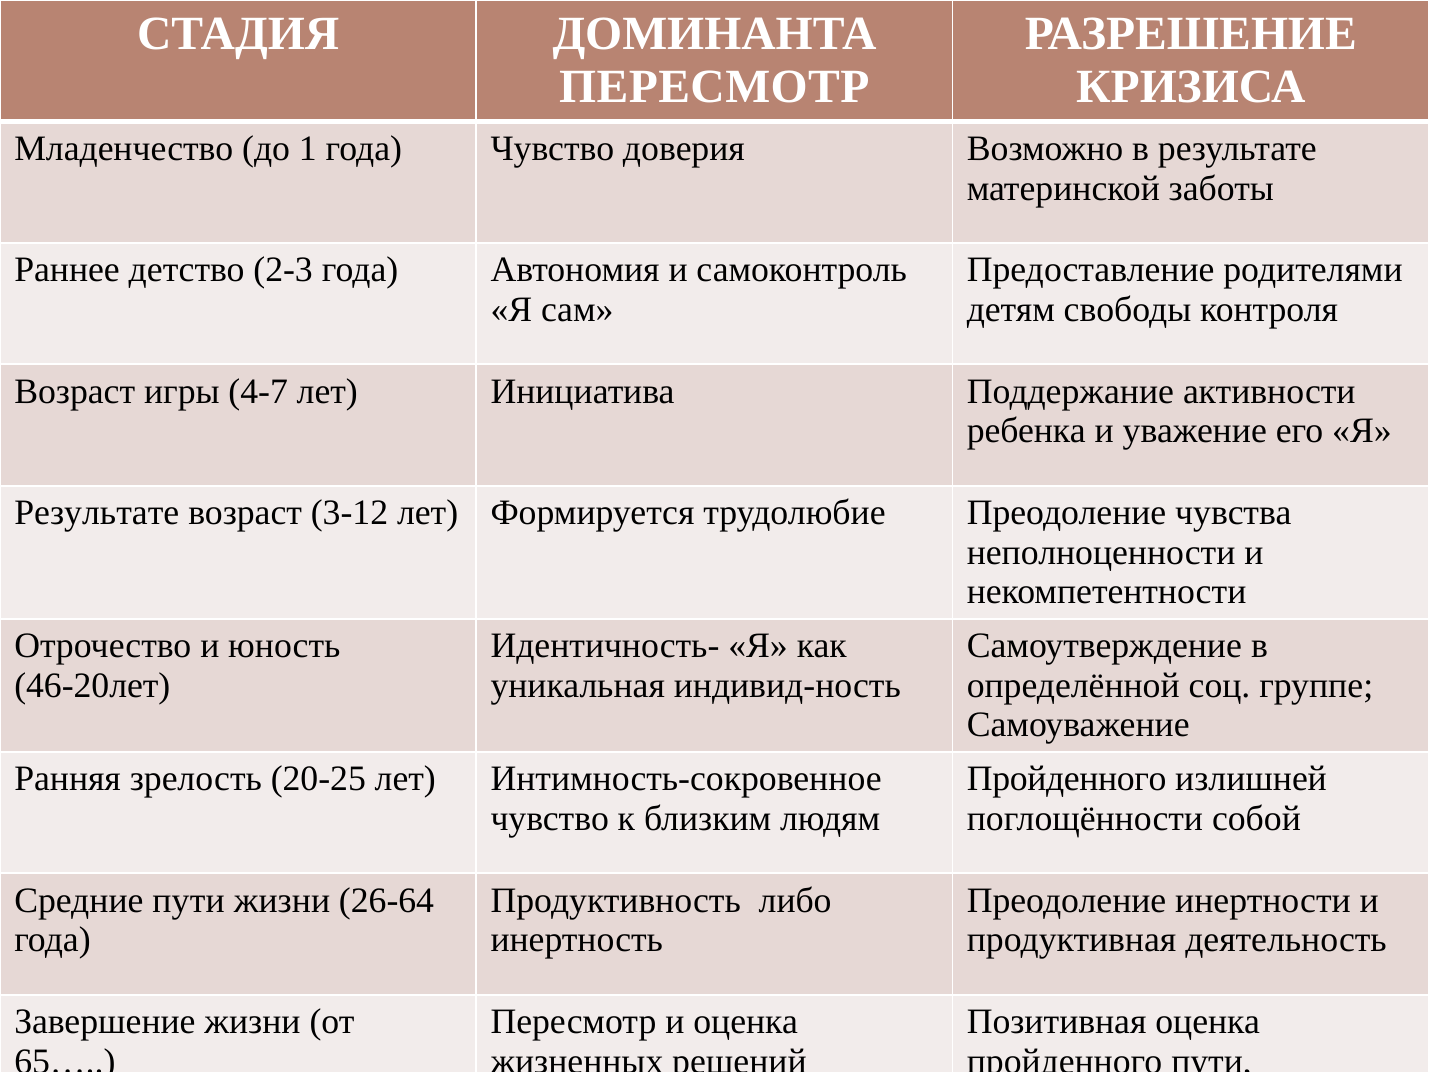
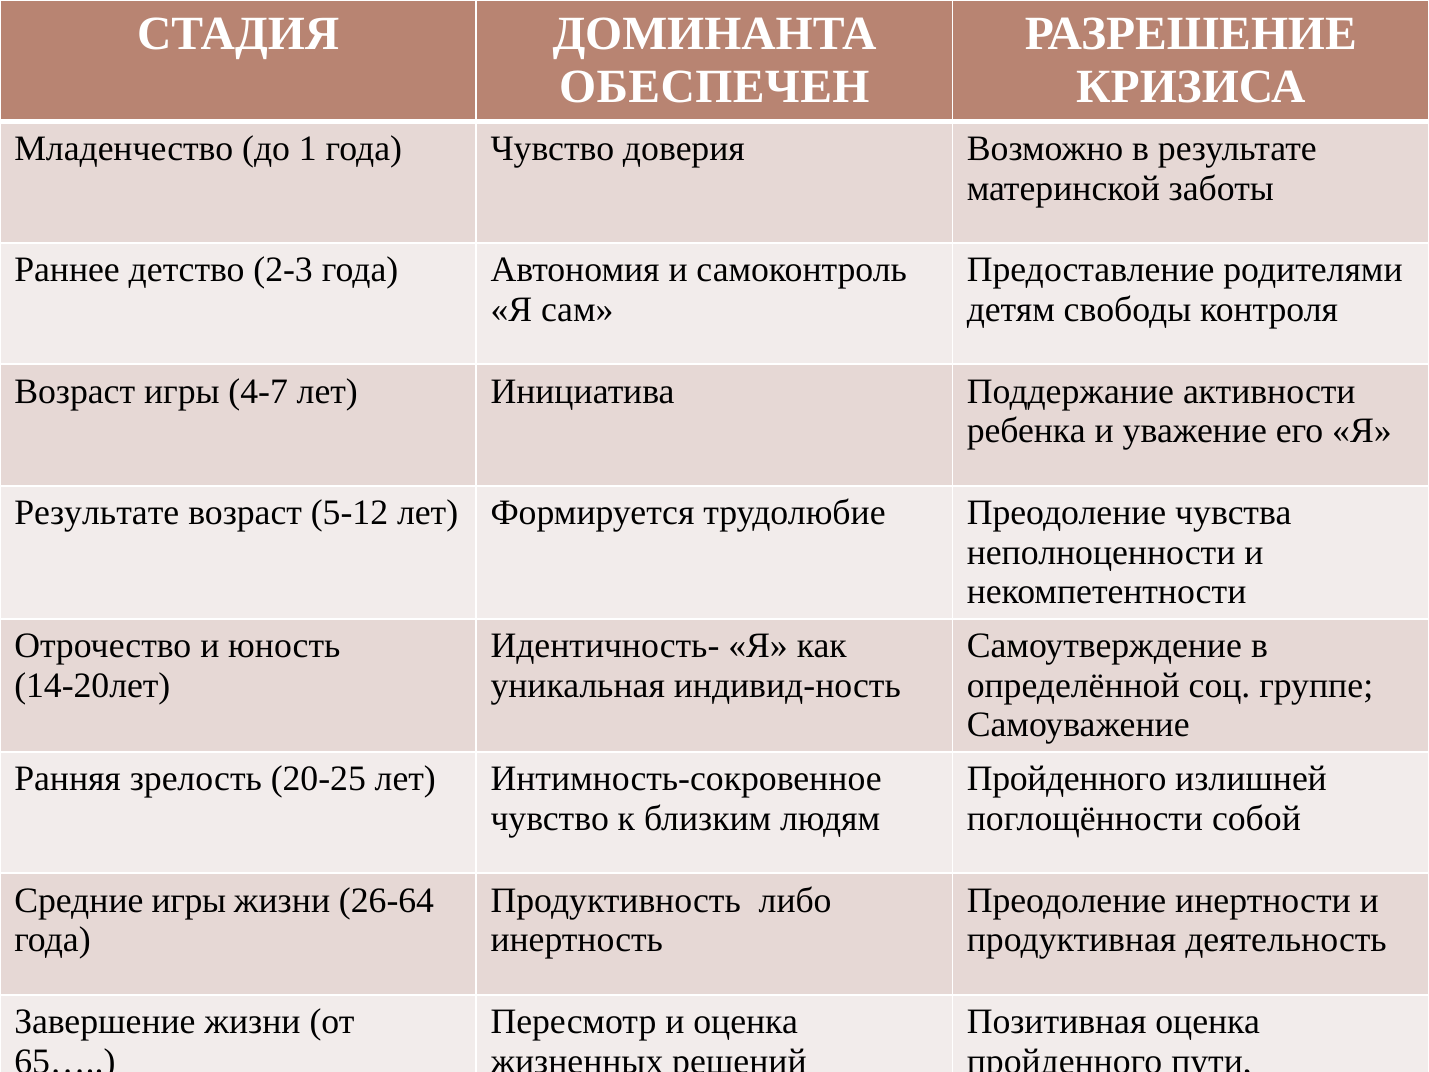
ПЕРЕСМОТР at (714, 87): ПЕРЕСМОТР -> ОБЕСПЕЧЕН
3-12: 3-12 -> 5-12
46-20лет: 46-20лет -> 14-20лет
Средние пути: пути -> игры
